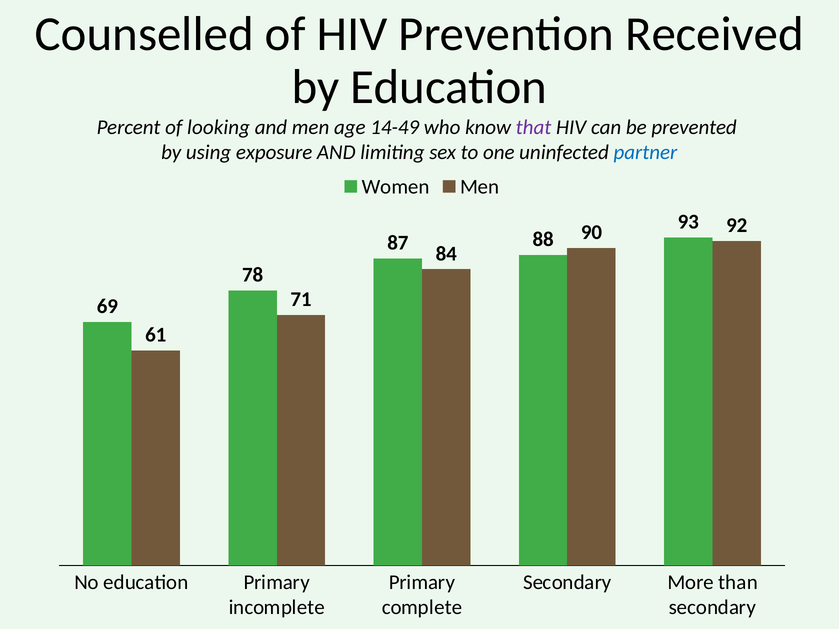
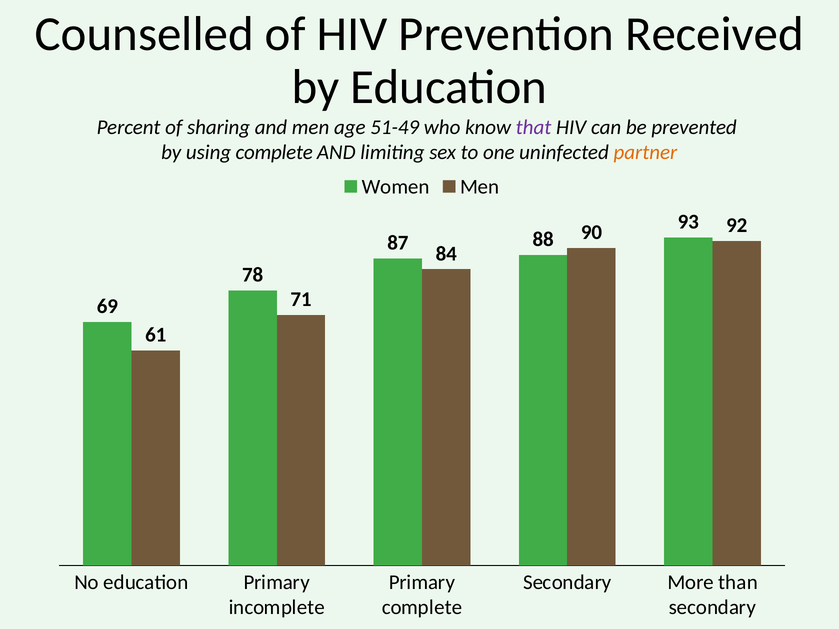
looking: looking -> sharing
14-49: 14-49 -> 51-49
using exposure: exposure -> complete
partner colour: blue -> orange
